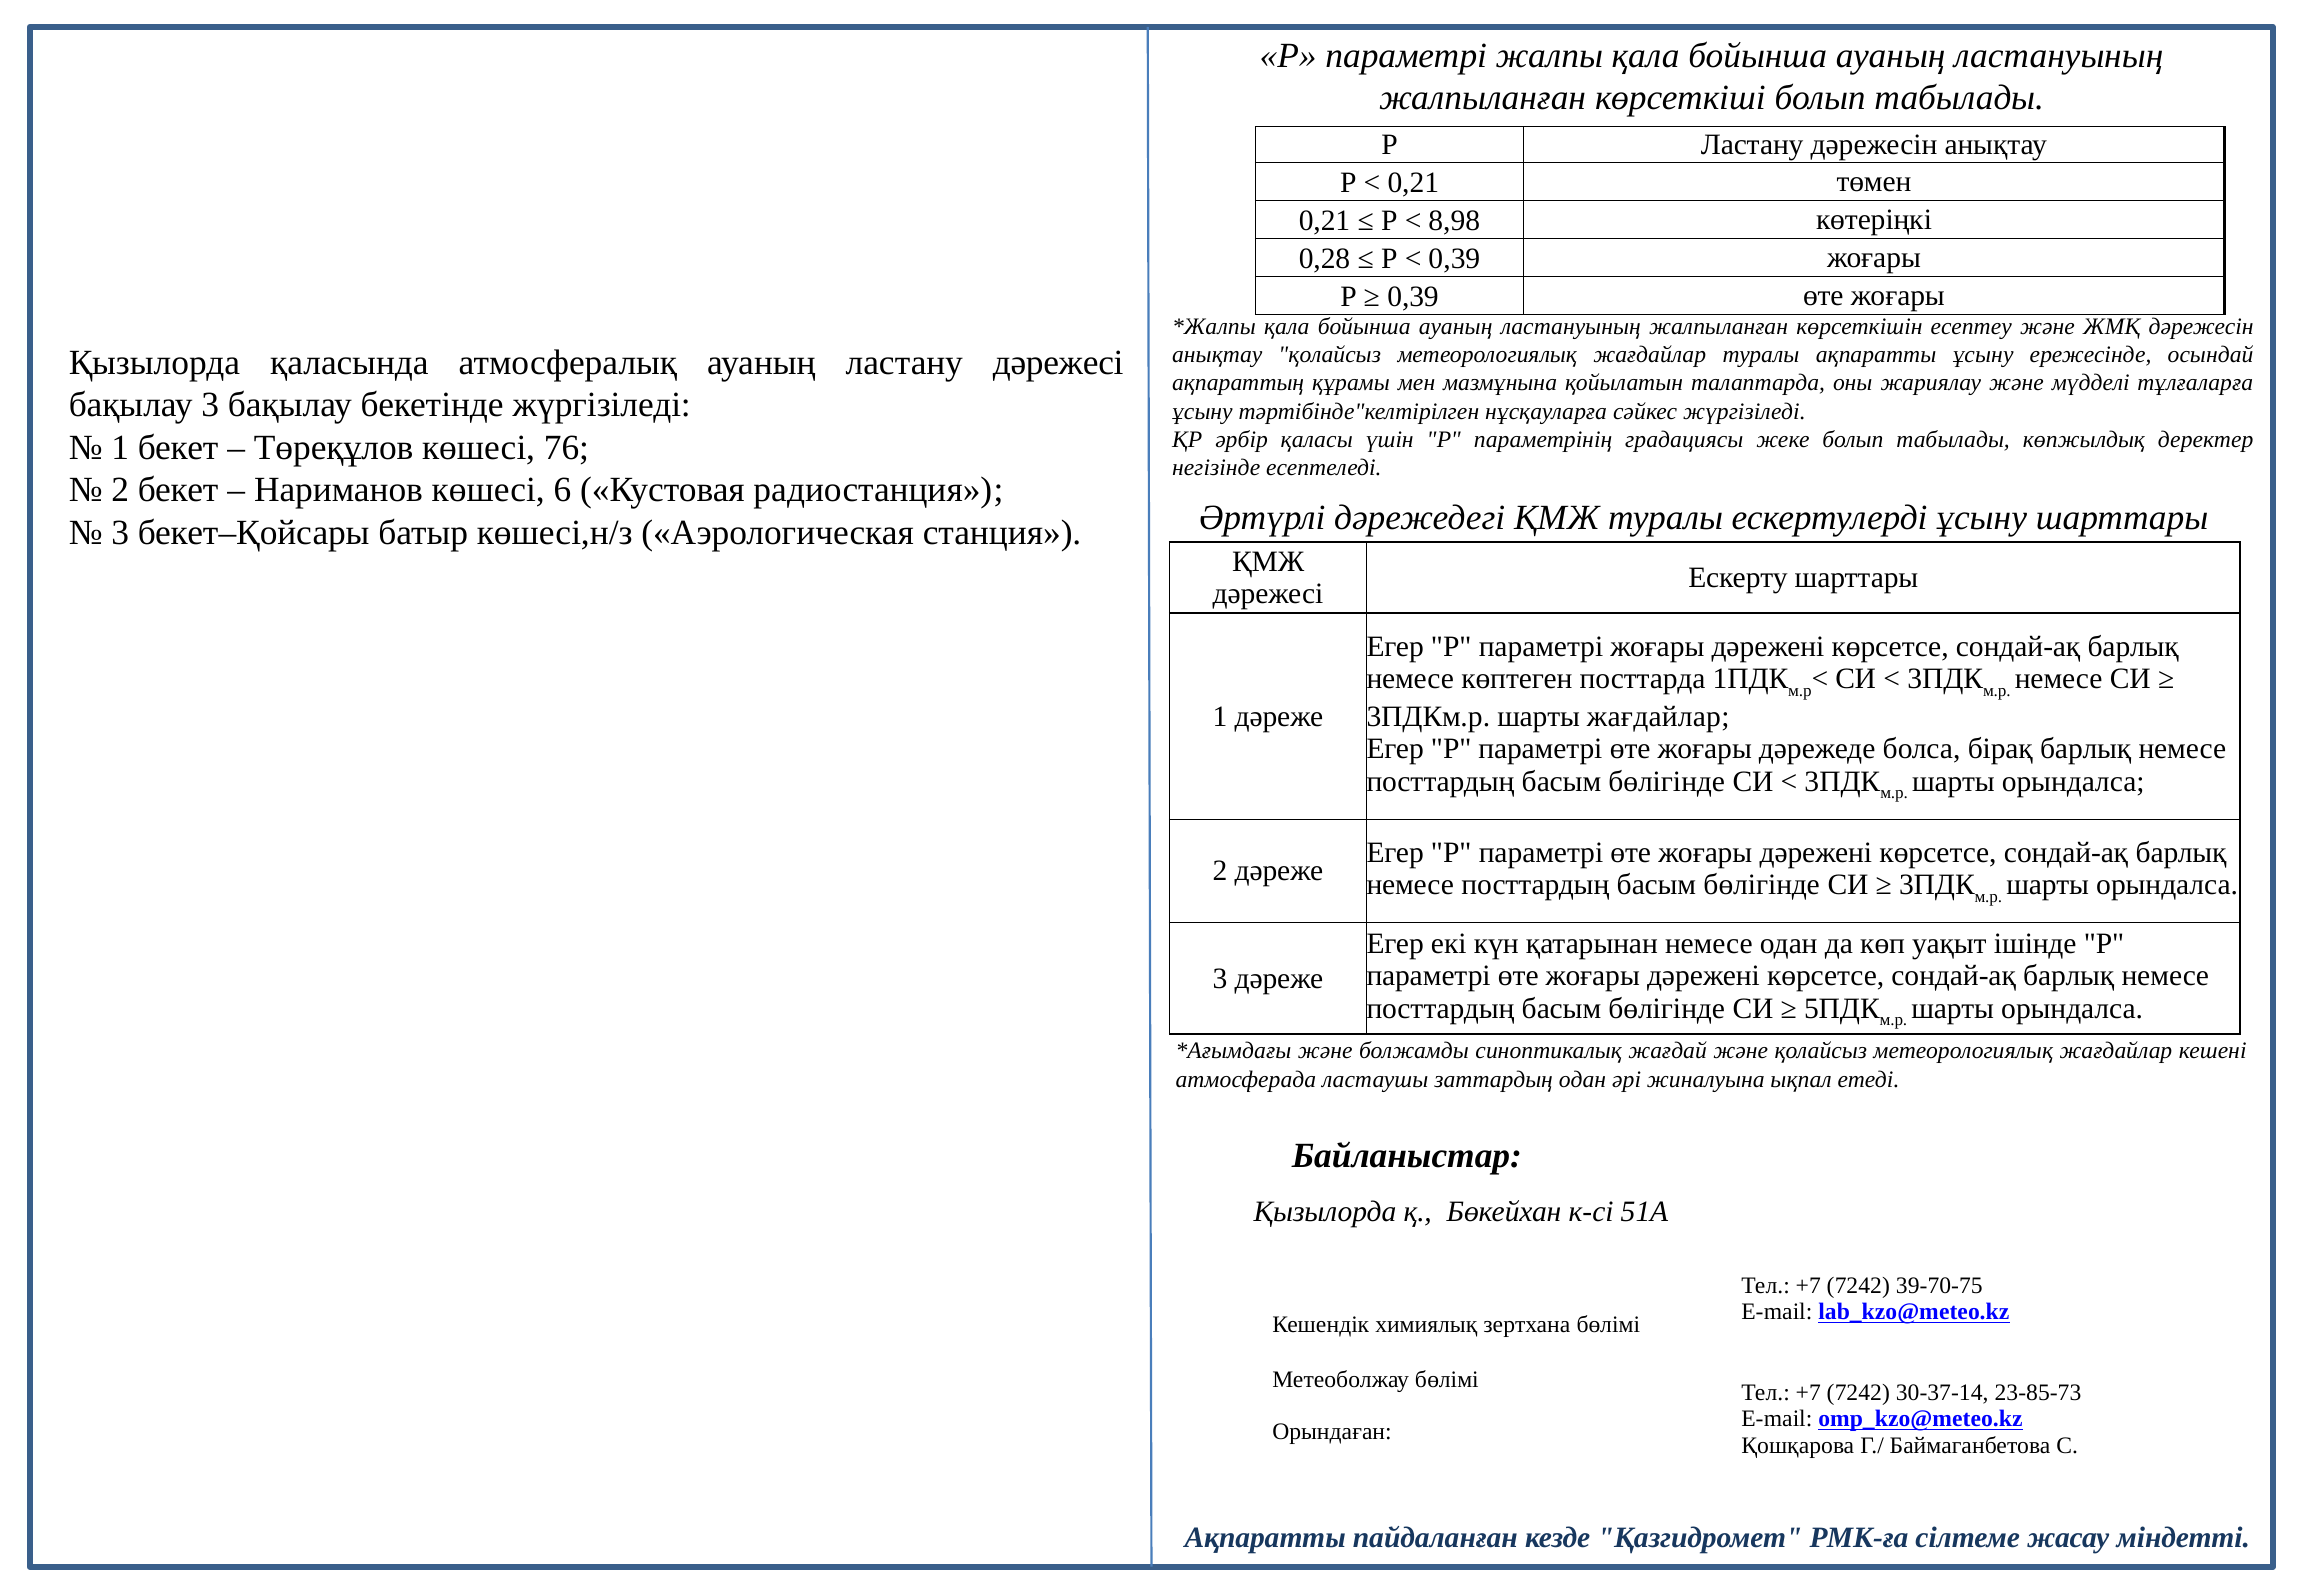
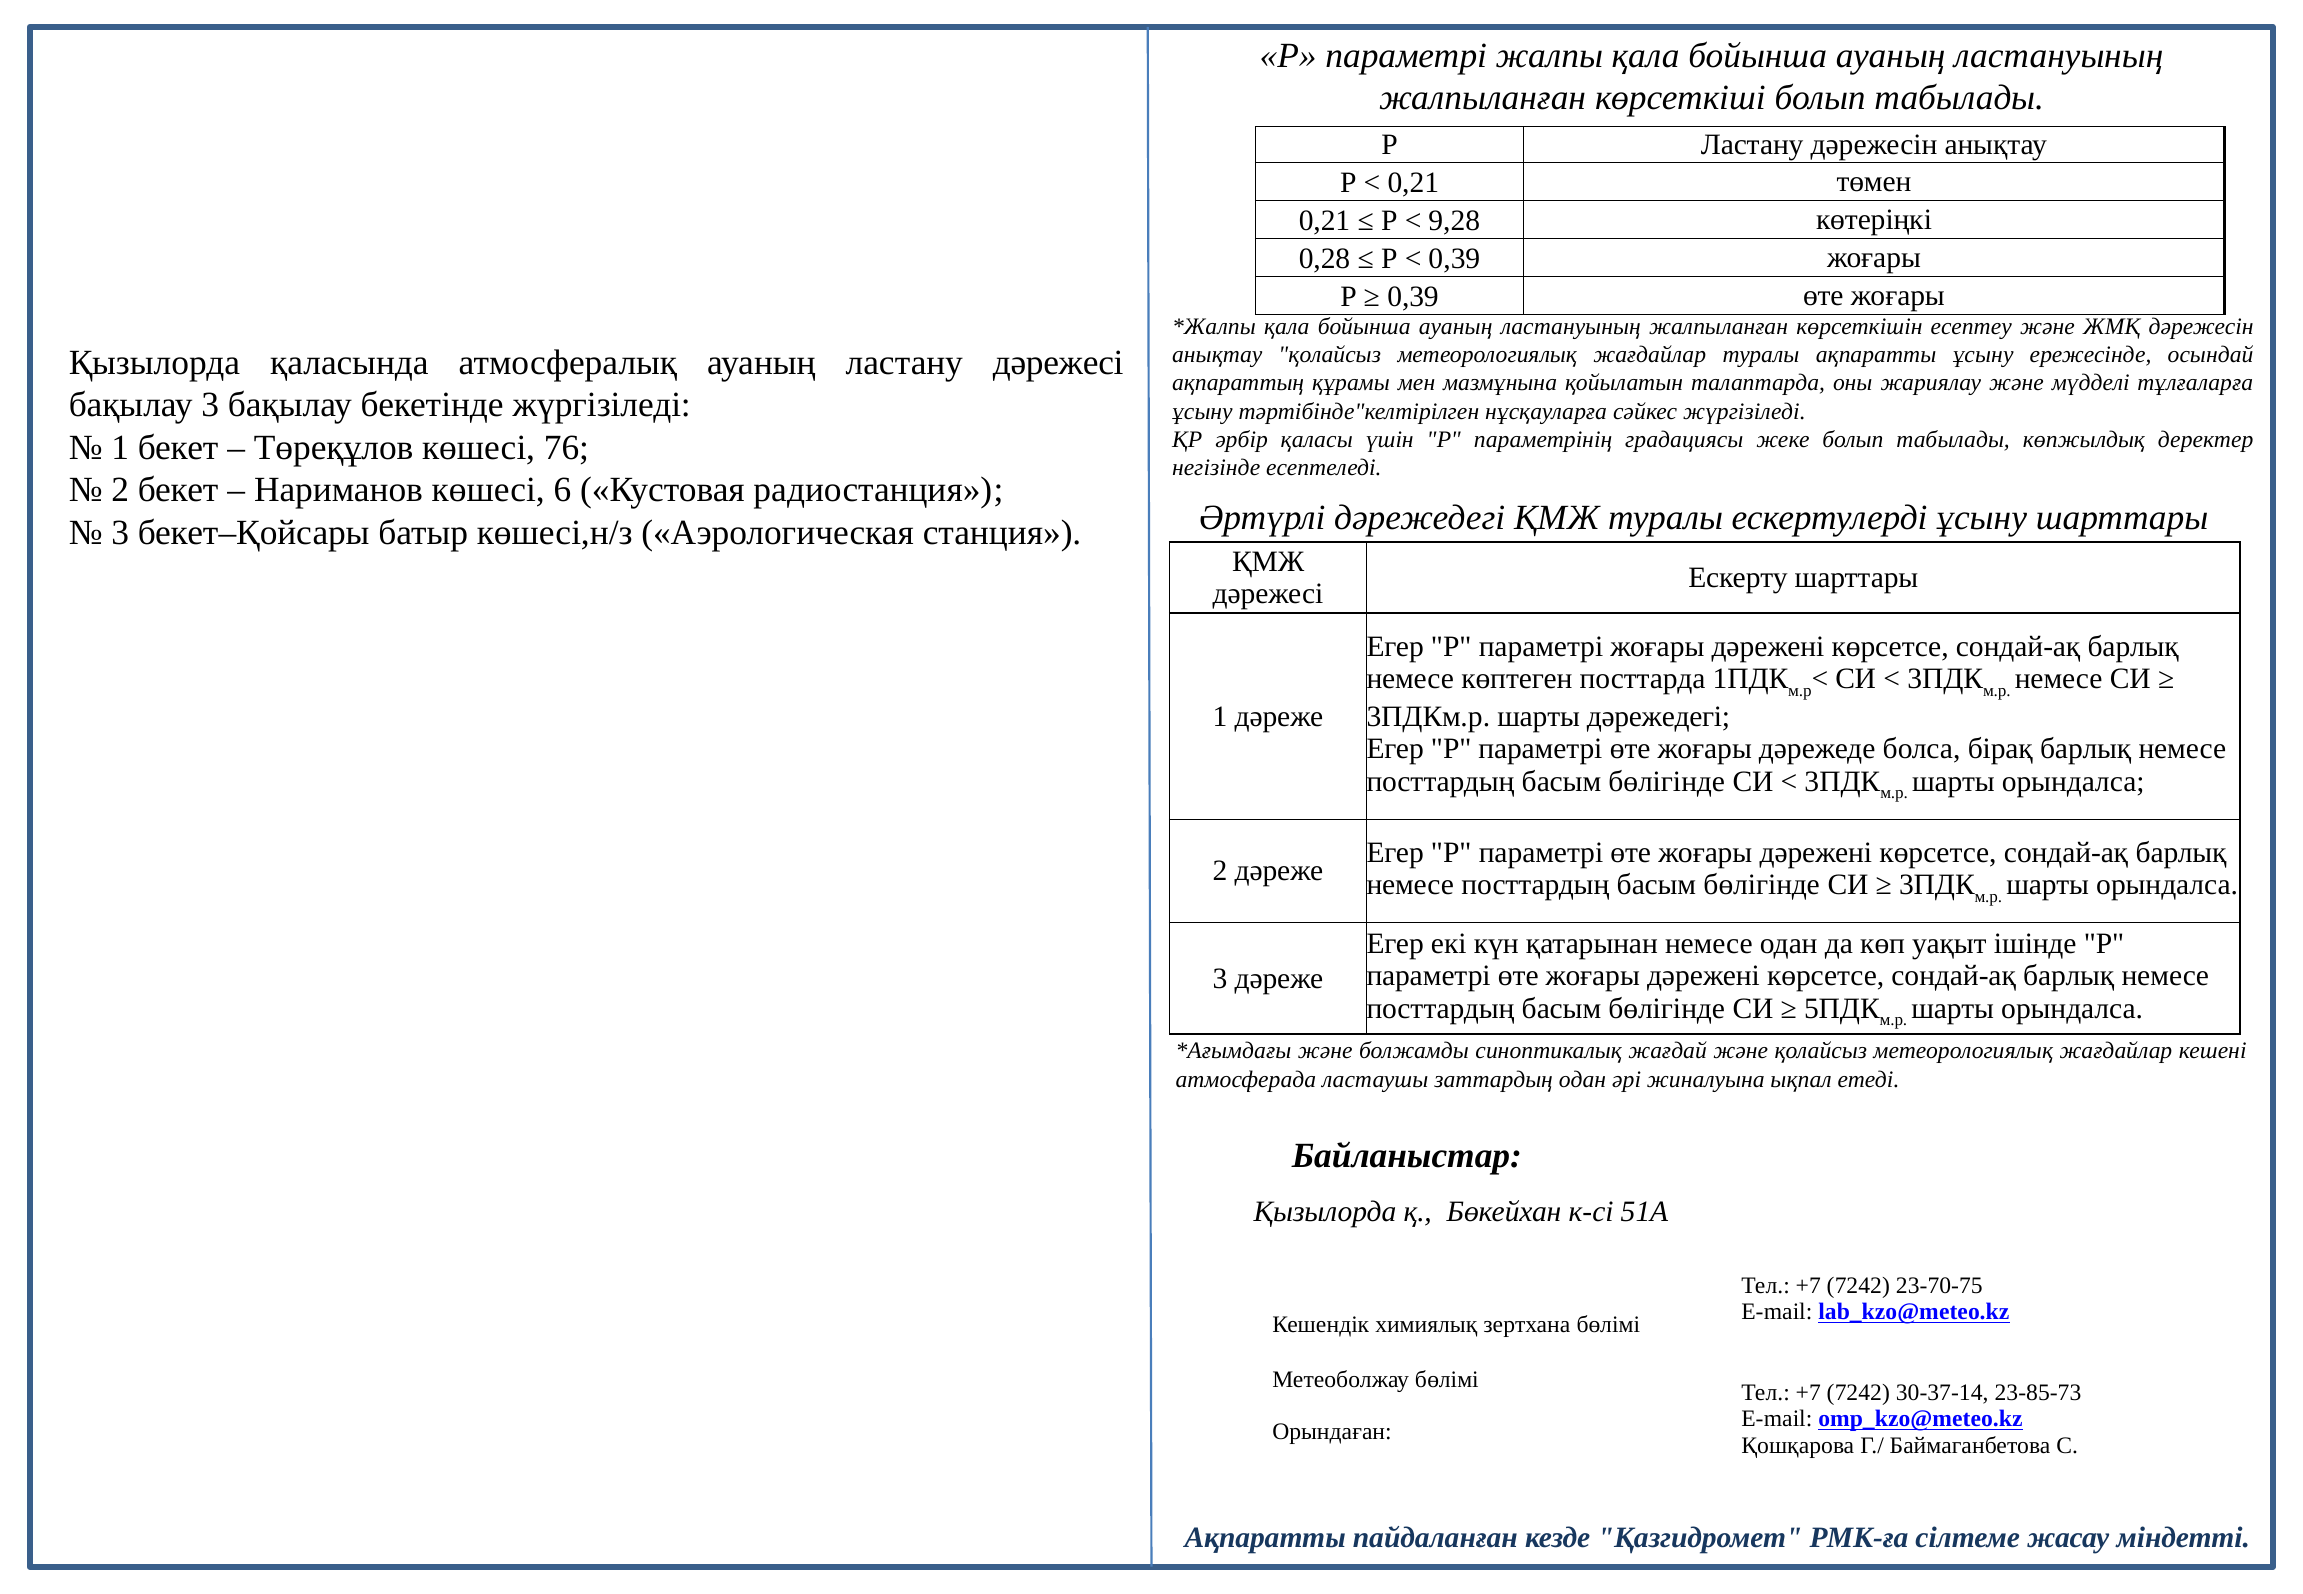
8,98: 8,98 -> 9,28
шарты жағдайлар: жағдайлар -> дәрежедегі
39-70-75: 39-70-75 -> 23-70-75
